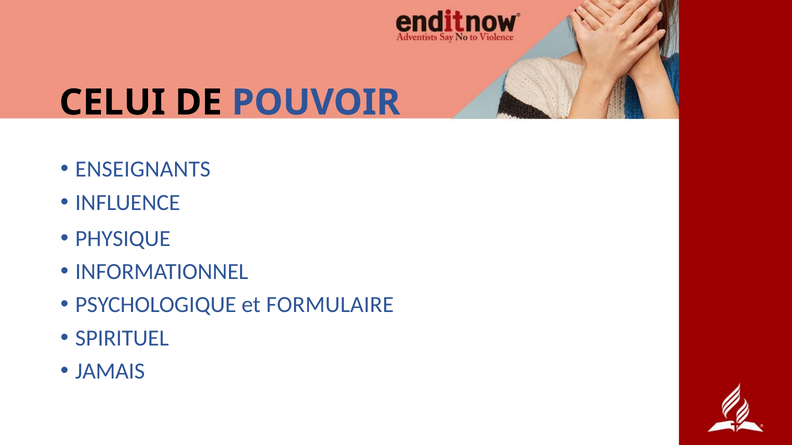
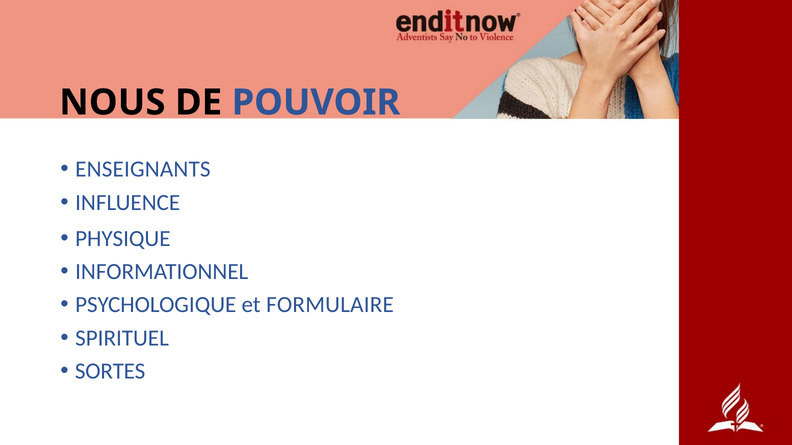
CELUI: CELUI -> NOUS
JAMAIS: JAMAIS -> SORTES
